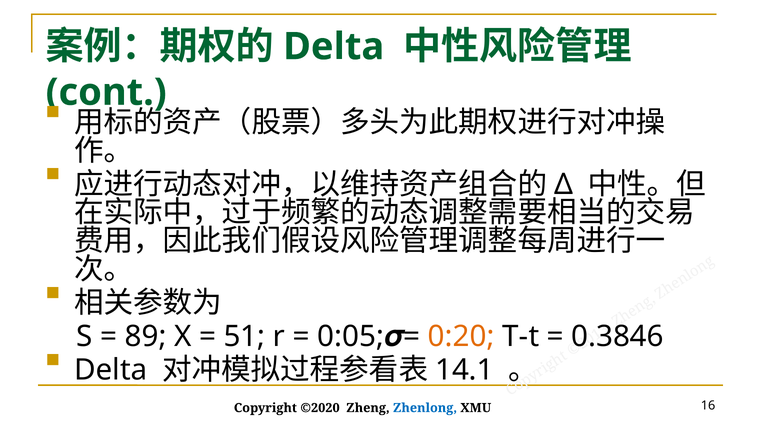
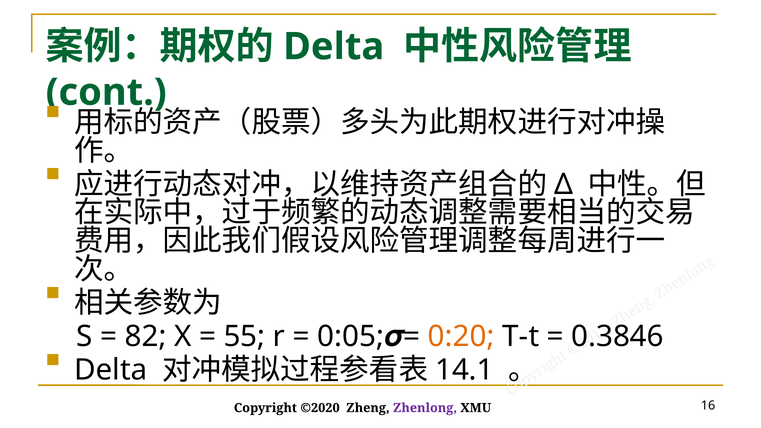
89: 89 -> 82
51: 51 -> 55
Zhenlong colour: blue -> purple
